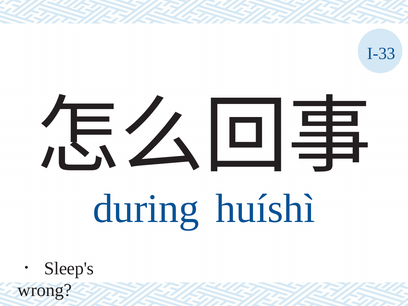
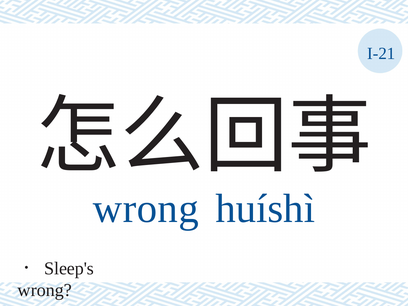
I-33: I-33 -> I-21
during at (146, 209): during -> wrong
